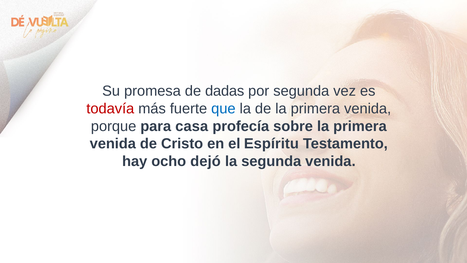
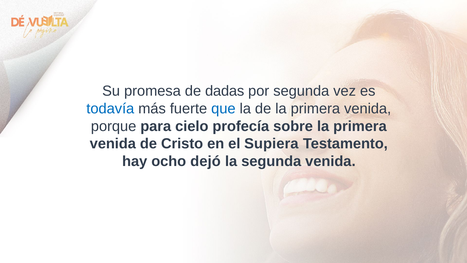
todavía colour: red -> blue
casa: casa -> cielo
Espíritu: Espíritu -> Supiera
